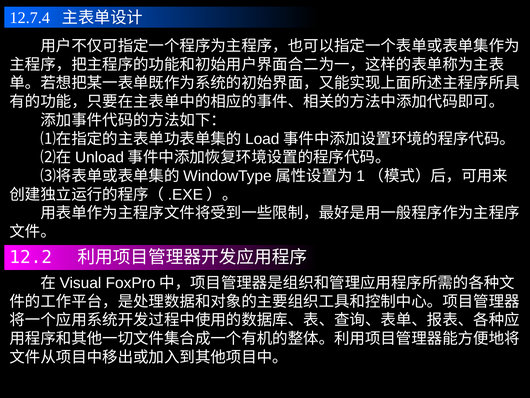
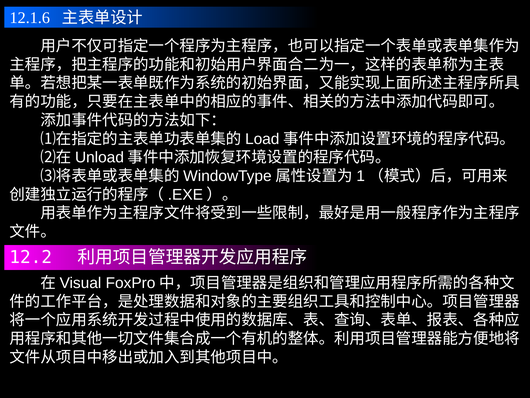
12.7.4: 12.7.4 -> 12.1.6
